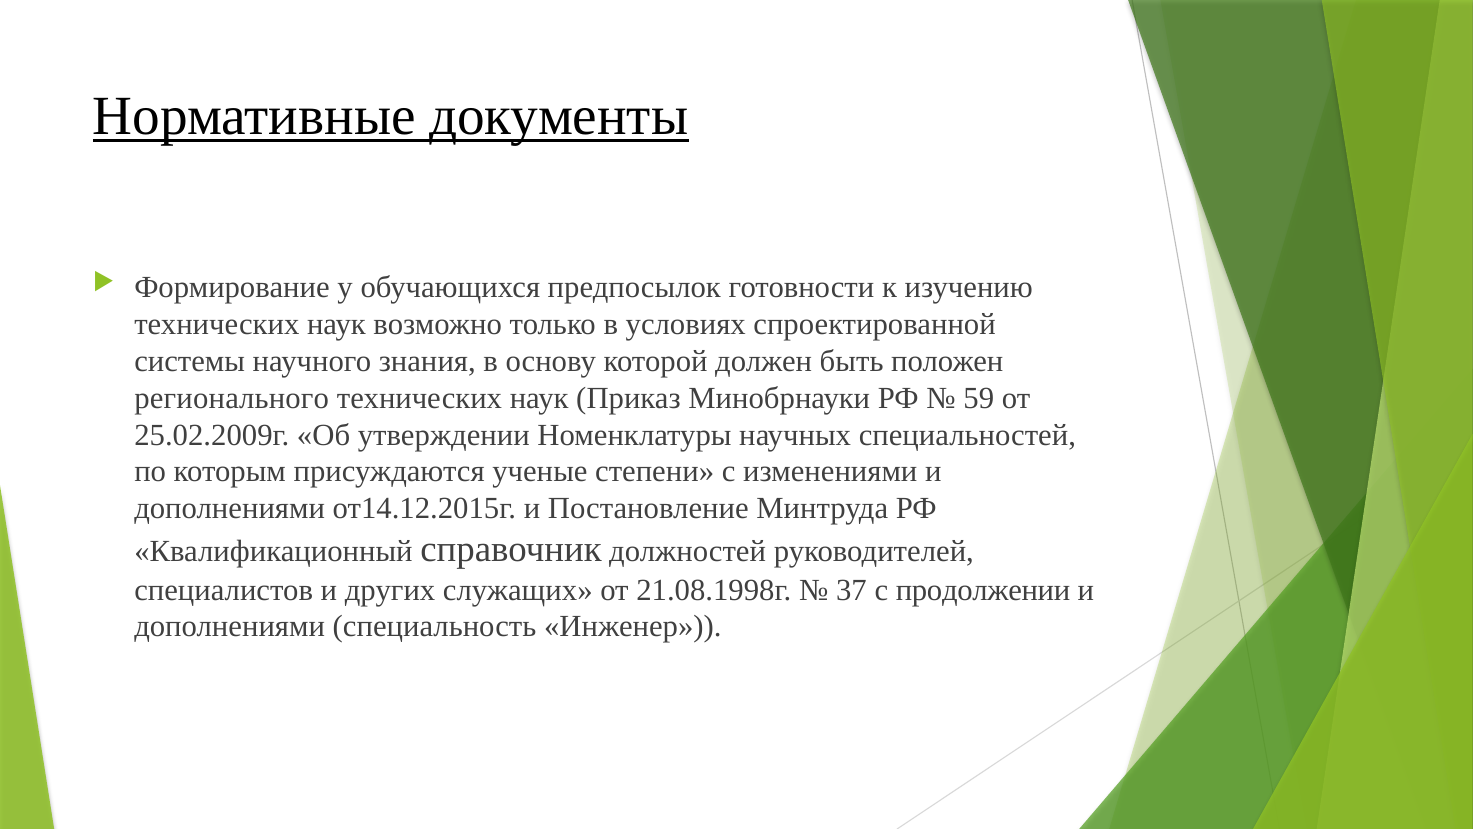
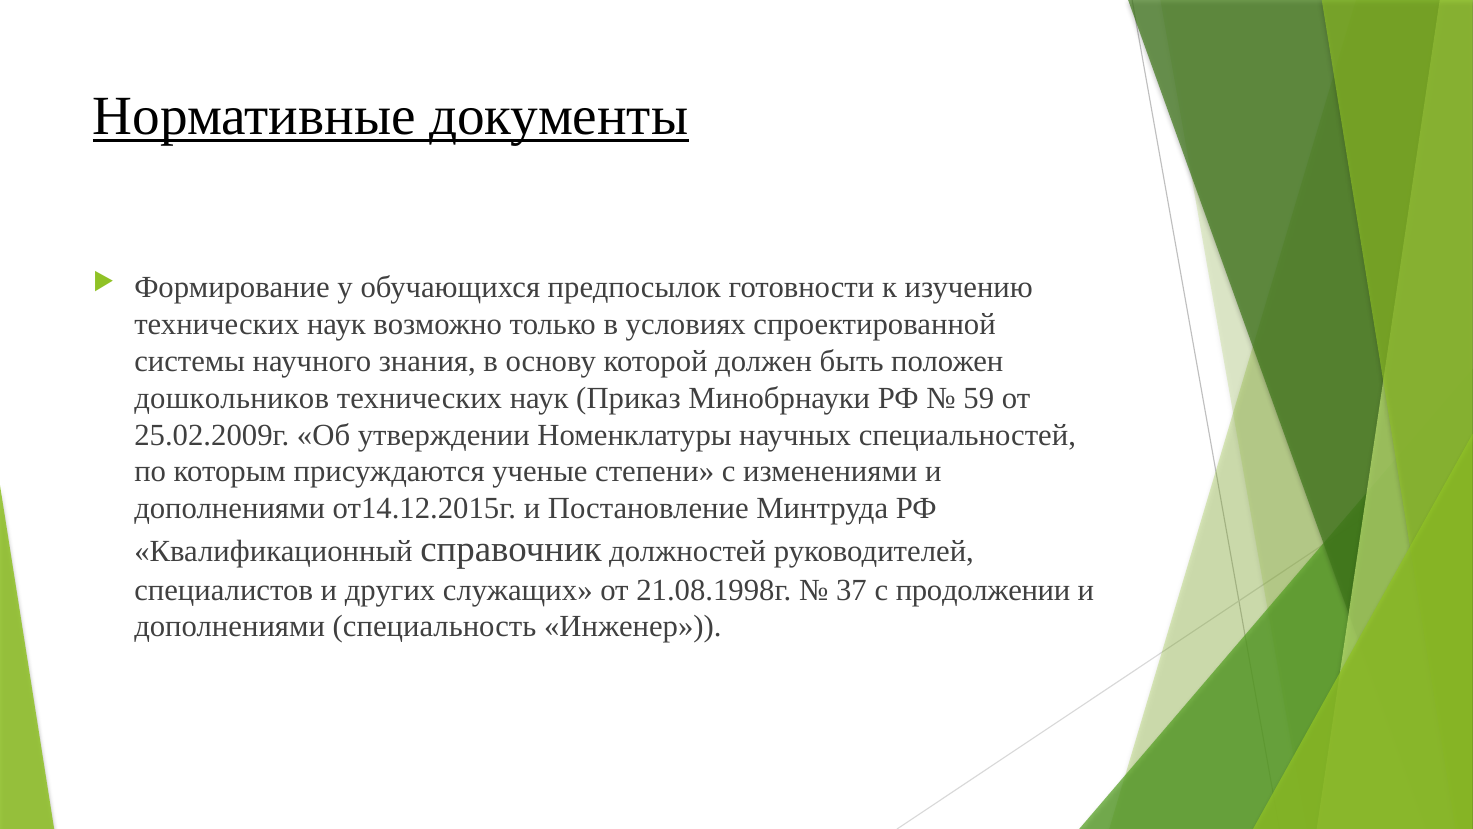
регионального: регионального -> дошкольников
